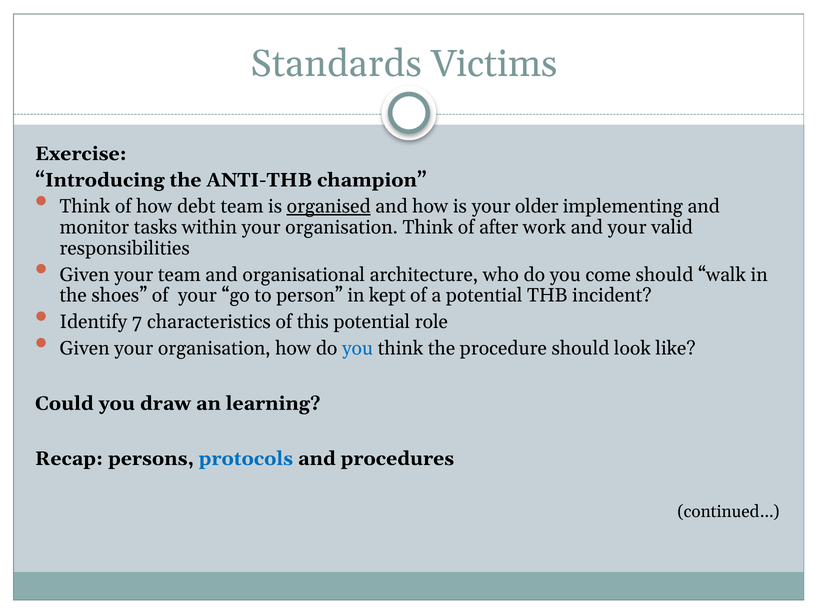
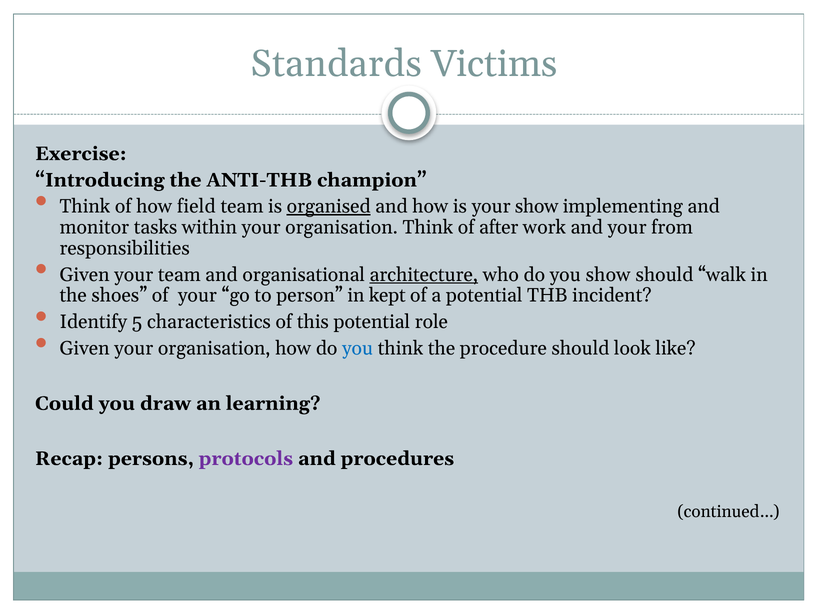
debt: debt -> field
your older: older -> show
valid: valid -> from
architecture underline: none -> present
you come: come -> show
7: 7 -> 5
protocols colour: blue -> purple
